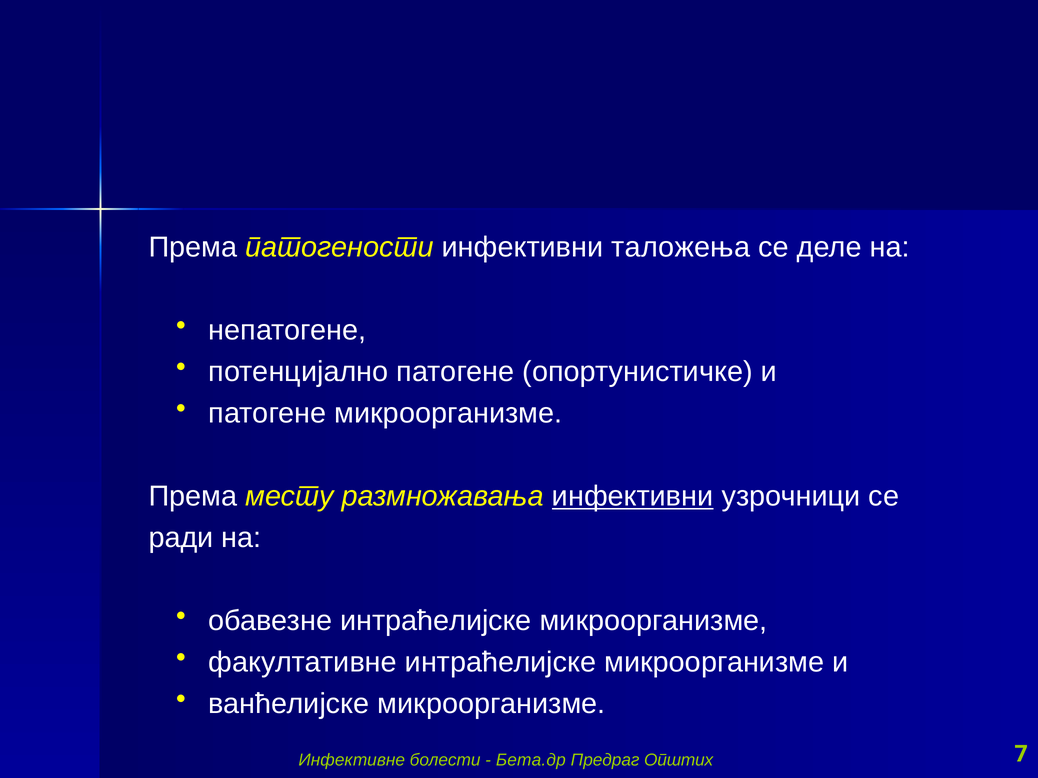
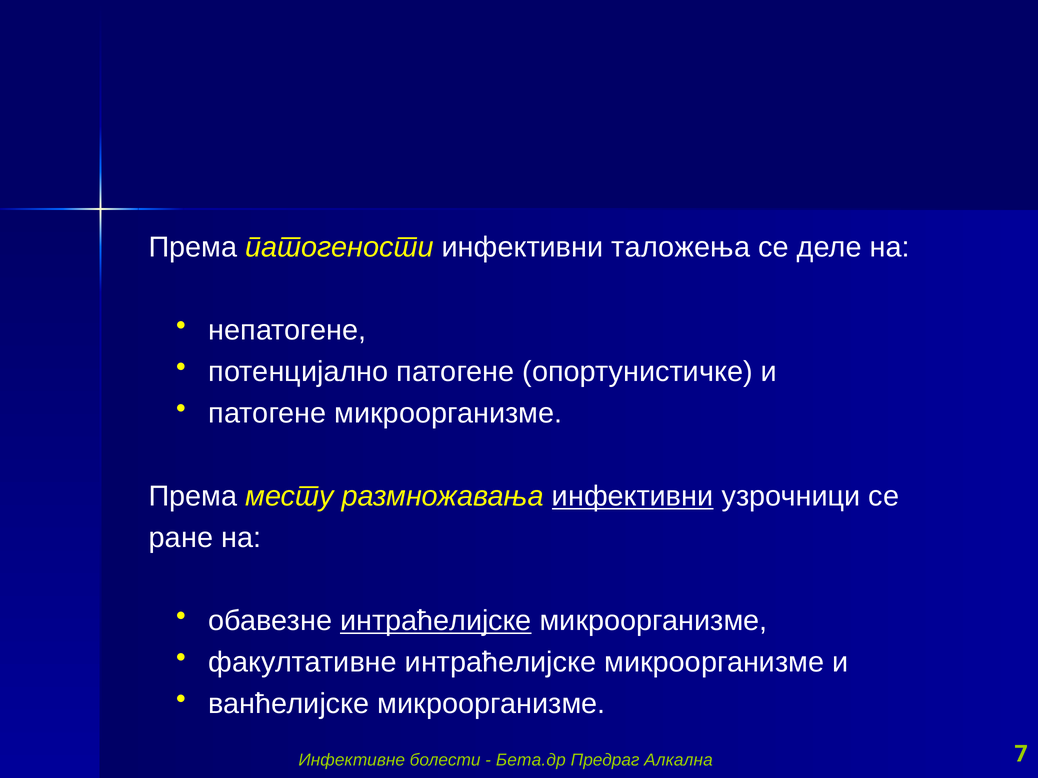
ради: ради -> ране
интраћелијске at (436, 621) underline: none -> present
Општих: Општих -> Алкална
